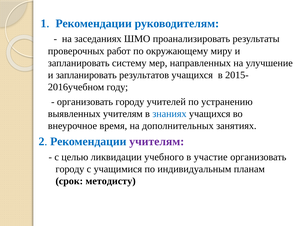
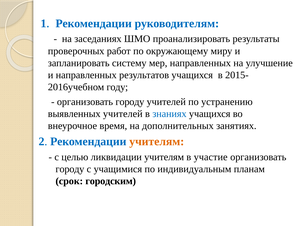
запланировать at (86, 75): запланировать -> направленных
выявленных учителям: учителям -> учителей
учителям at (157, 141) colour: purple -> orange
ликвидации учебного: учебного -> учителям
методисту: методисту -> городским
